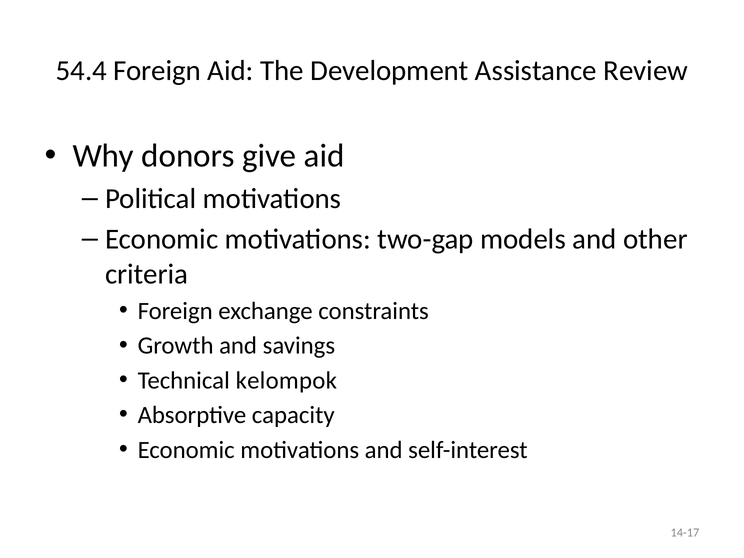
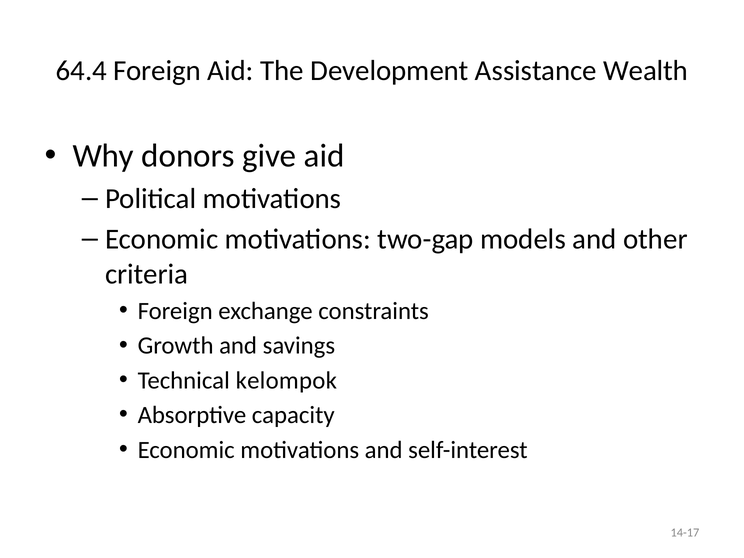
54.4: 54.4 -> 64.4
Review: Review -> Wealth
